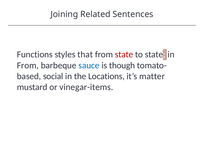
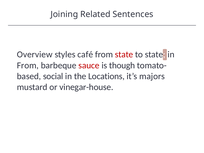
Functions: Functions -> Overview
that: that -> café
sauce colour: blue -> red
matter: matter -> majors
vinegar-items: vinegar-items -> vinegar-house
